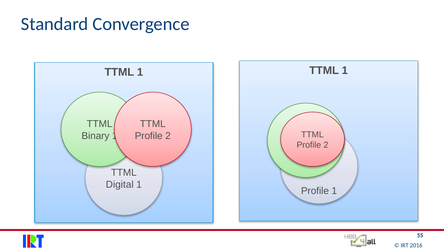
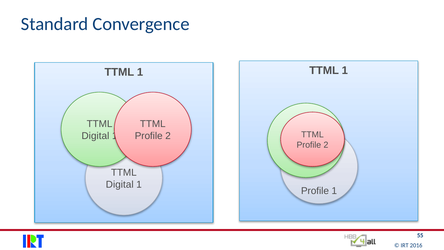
Binary at (95, 136): Binary -> Digital
